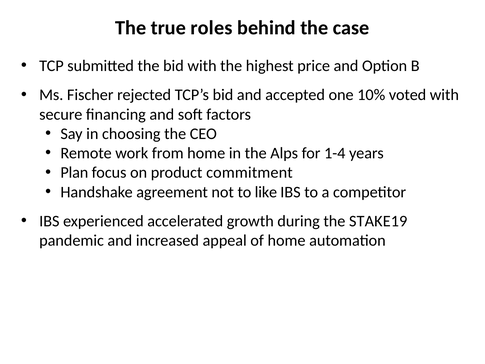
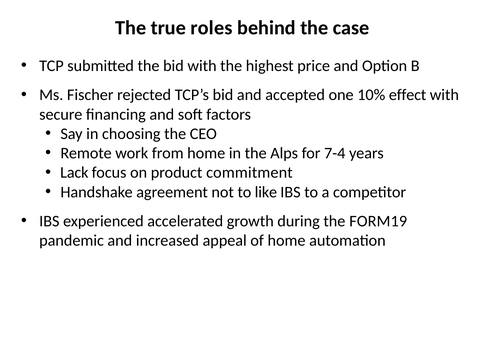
voted: voted -> effect
1-4: 1-4 -> 7-4
Plan: Plan -> Lack
STAKE19: STAKE19 -> FORM19
